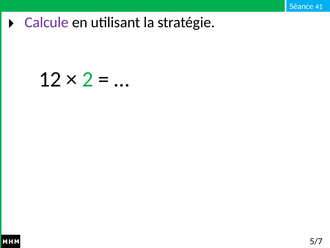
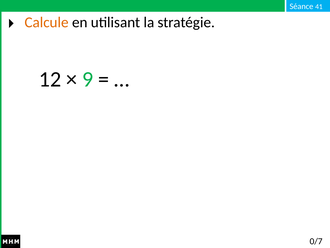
Calcule colour: purple -> orange
2: 2 -> 9
5/7: 5/7 -> 0/7
